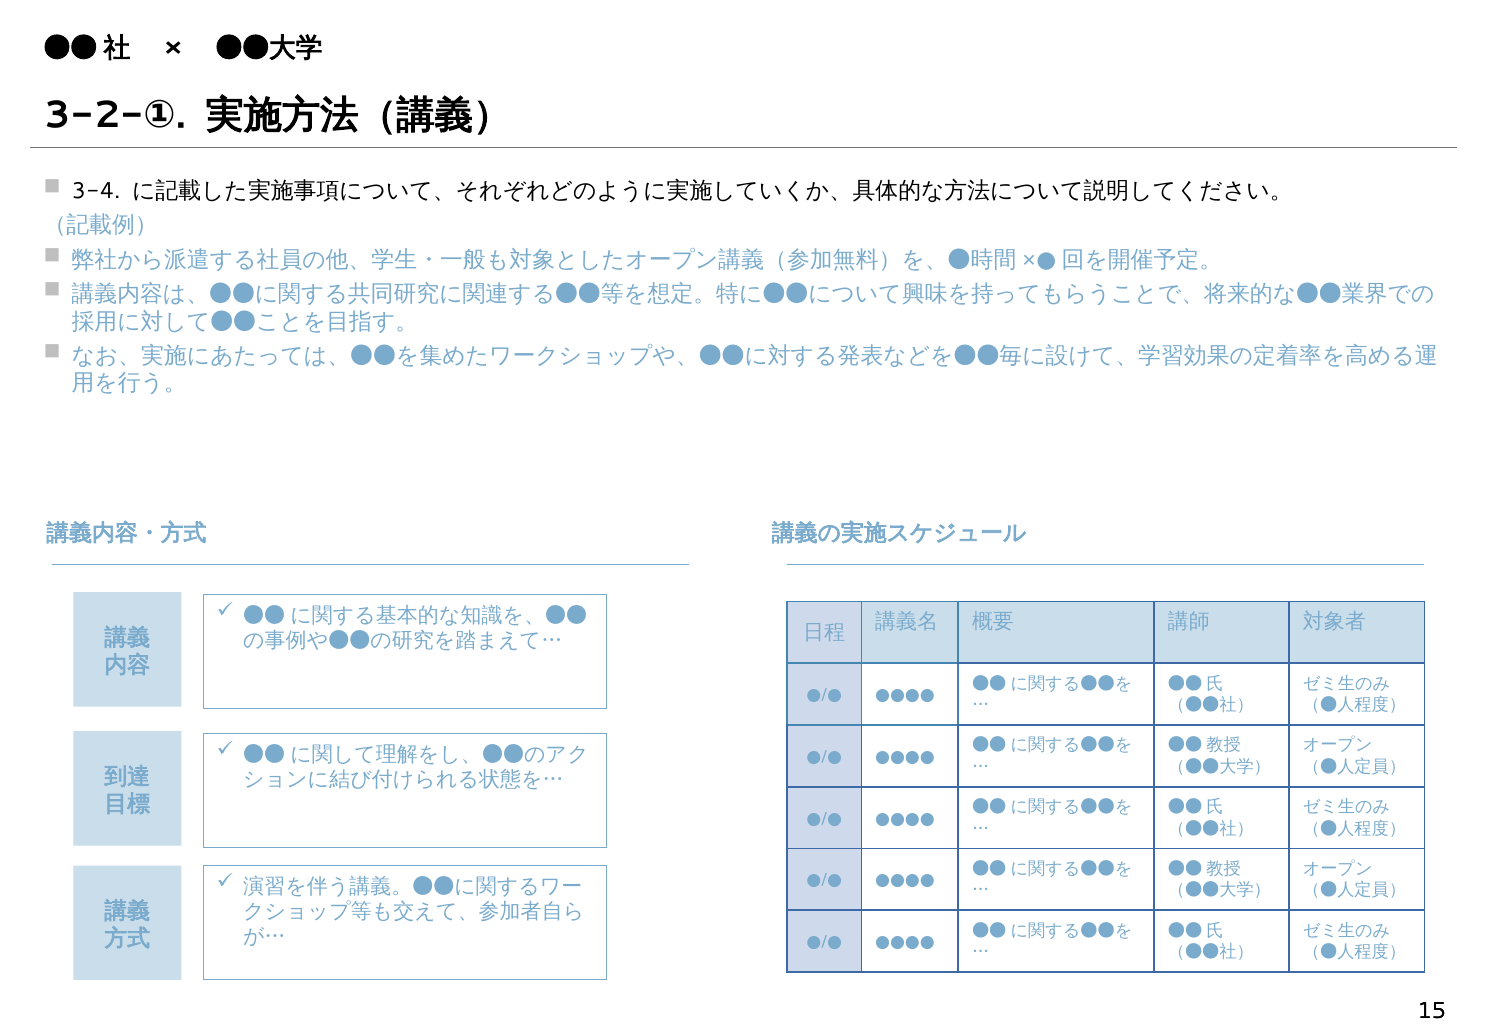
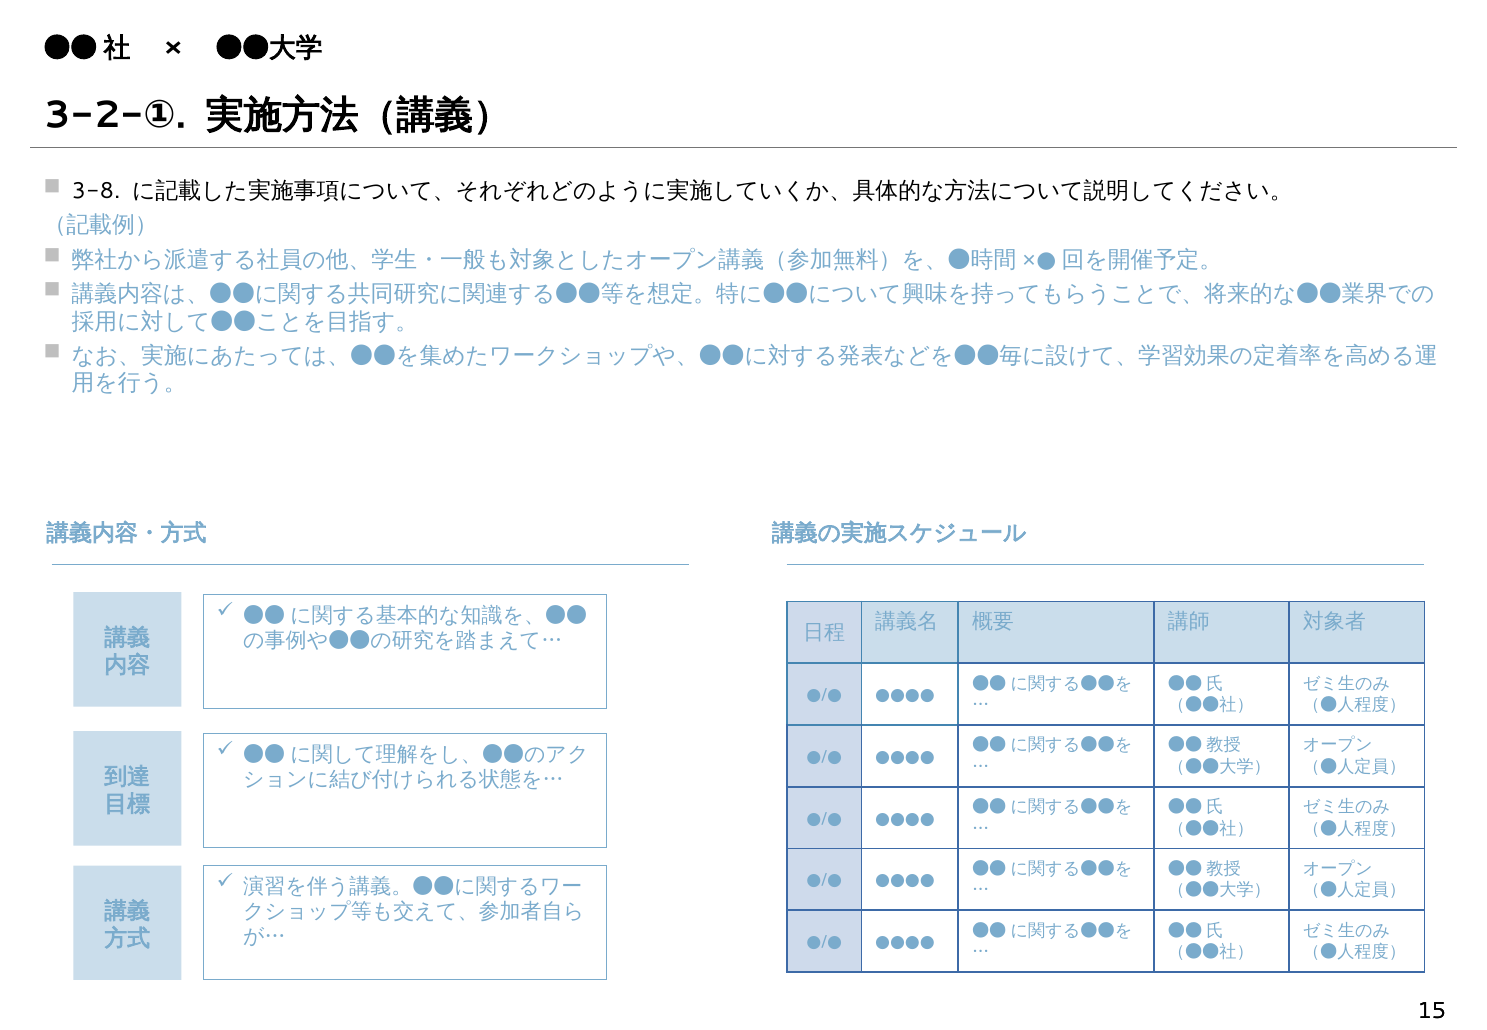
3-4: 3-4 -> 3-8
